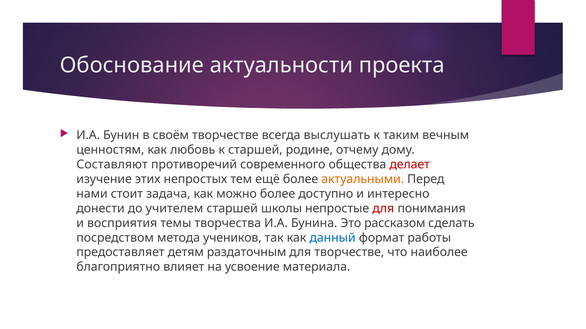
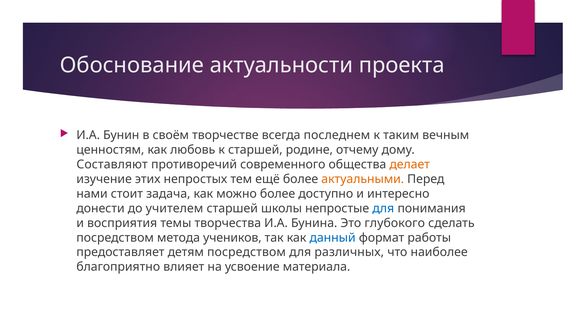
выслушать: выслушать -> последнем
делает colour: red -> orange
для at (383, 209) colour: red -> blue
рассказом: рассказом -> глубокого
детям раздаточным: раздаточным -> посредством
для творчестве: творчестве -> различных
